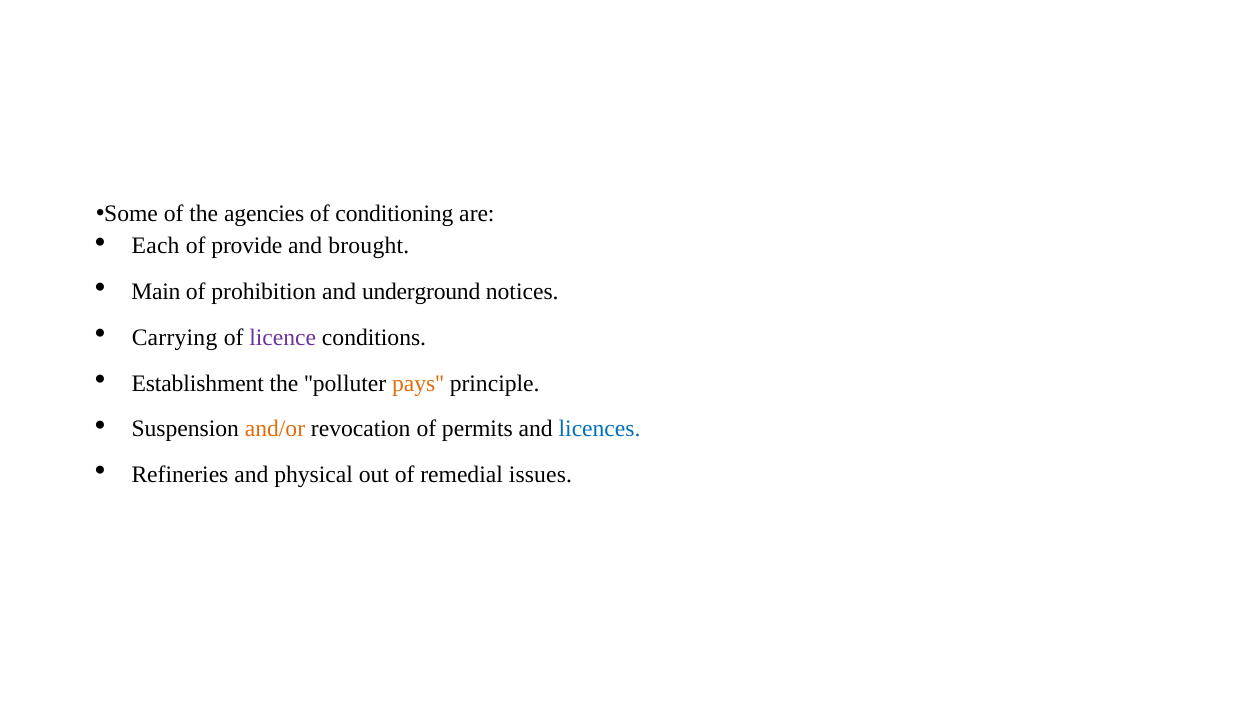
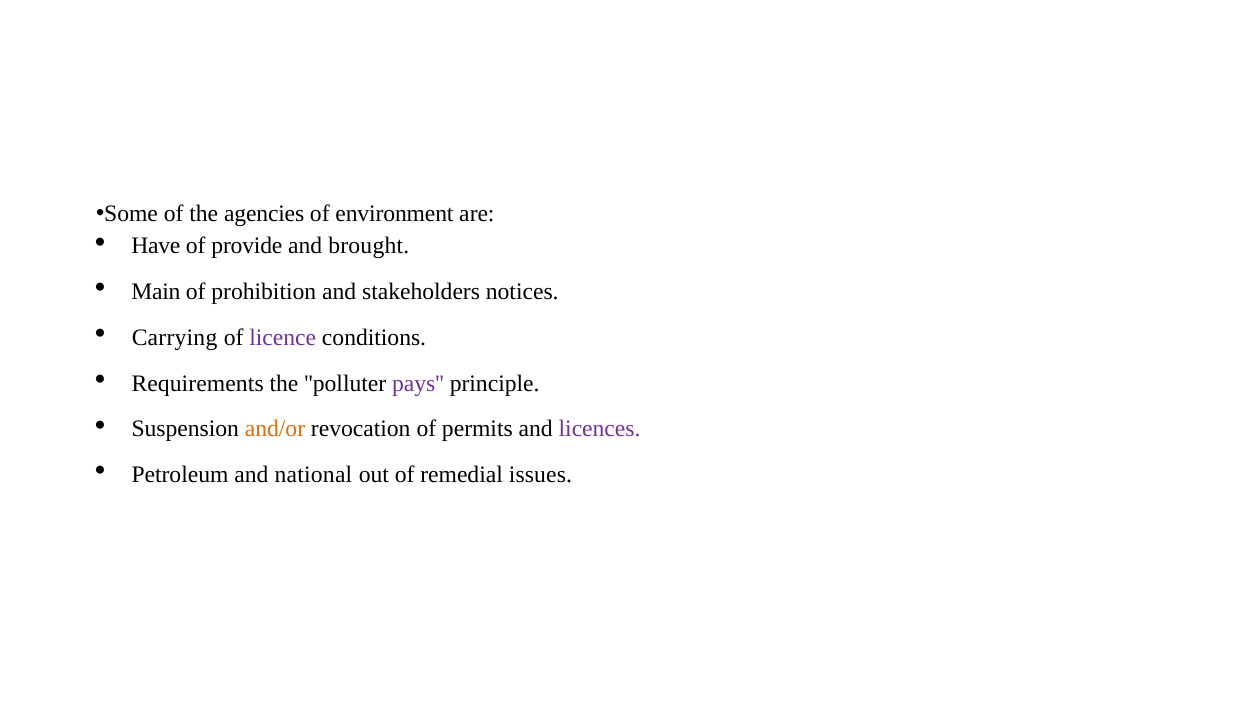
conditioning: conditioning -> environment
Each: Each -> Have
underground: underground -> stakeholders
Establishment: Establishment -> Requirements
pays colour: orange -> purple
licences colour: blue -> purple
Refineries: Refineries -> Petroleum
physical: physical -> national
